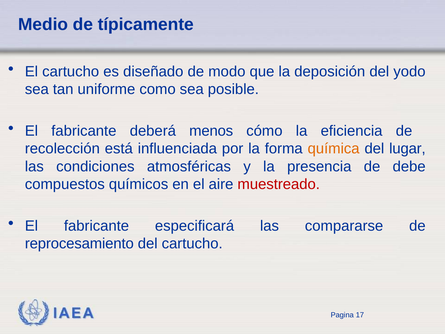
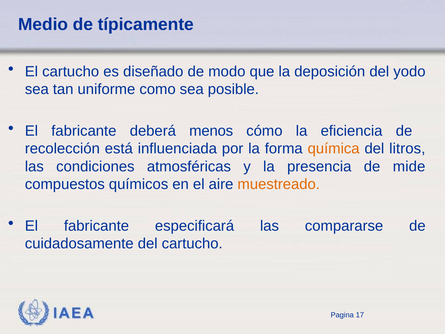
lugar: lugar -> litros
debe: debe -> mide
muestreado colour: red -> orange
reprocesamiento: reprocesamiento -> cuidadosamente
